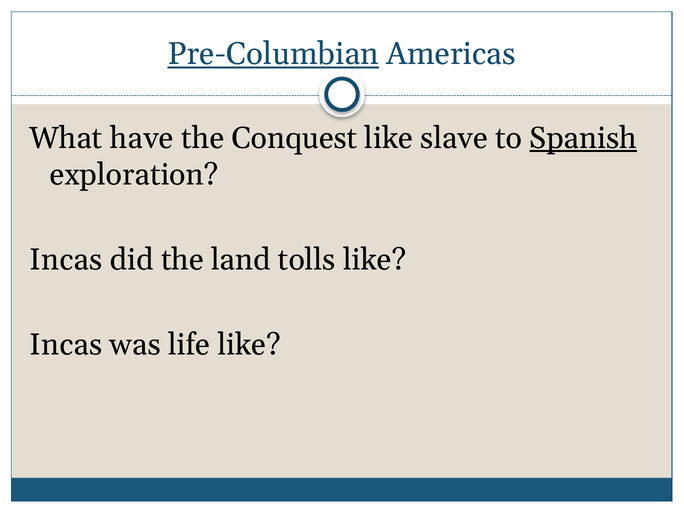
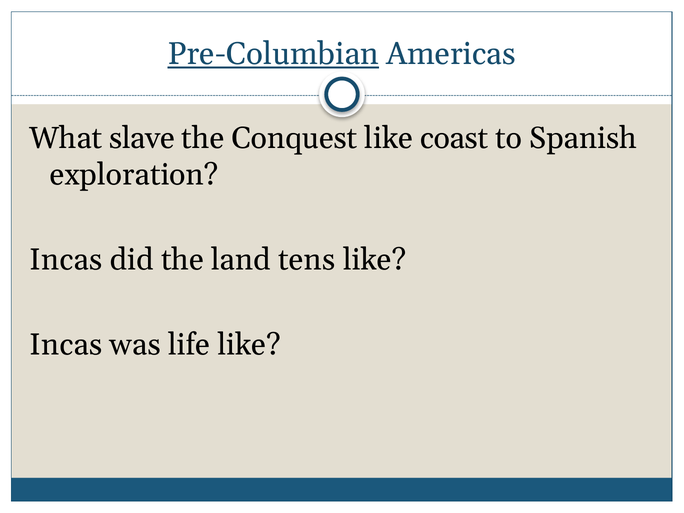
have: have -> slave
slave: slave -> coast
Spanish underline: present -> none
tolls: tolls -> tens
